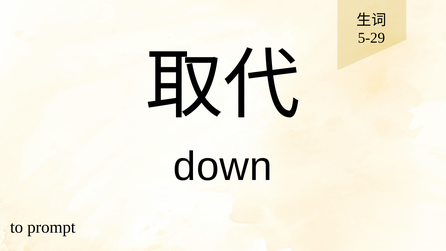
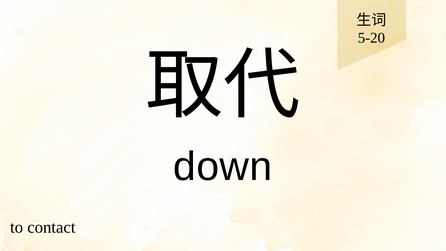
5-29: 5-29 -> 5-20
prompt: prompt -> contact
